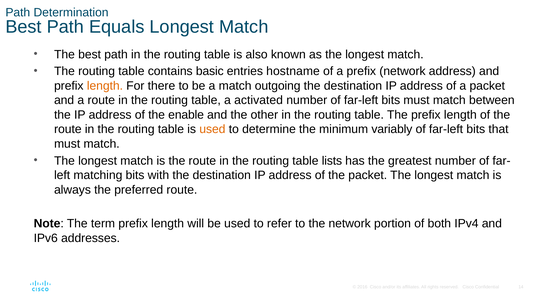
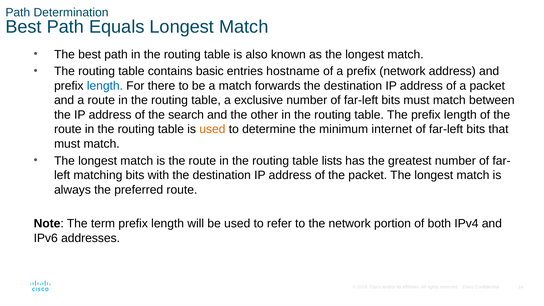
length at (105, 86) colour: orange -> blue
outgoing: outgoing -> forwards
activated: activated -> exclusive
enable: enable -> search
variably: variably -> internet
